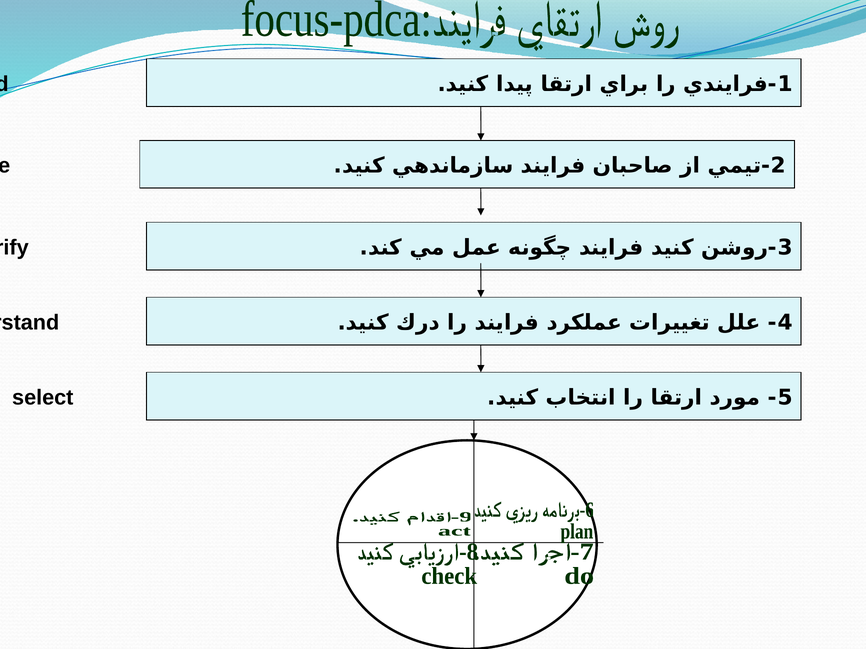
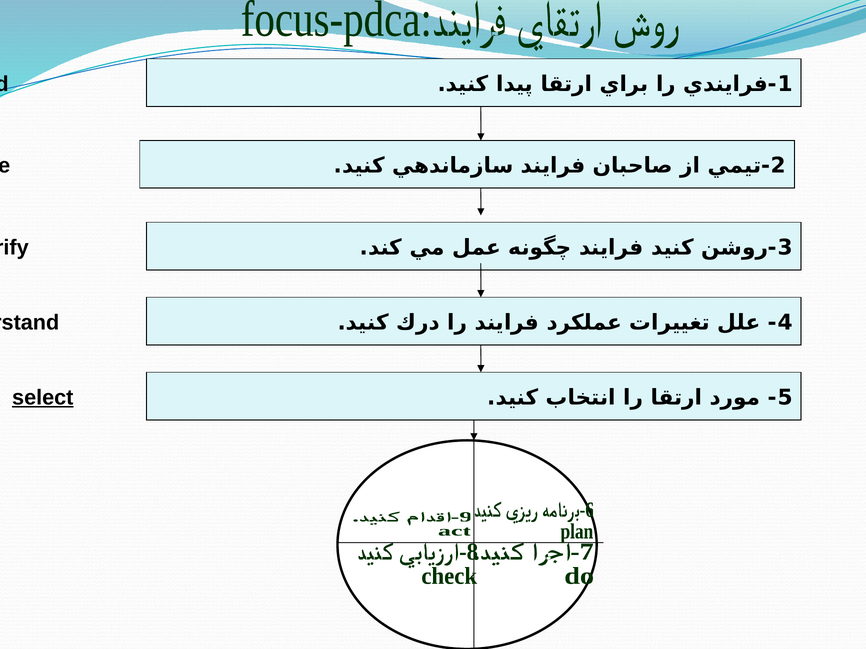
select underline: none -> present
